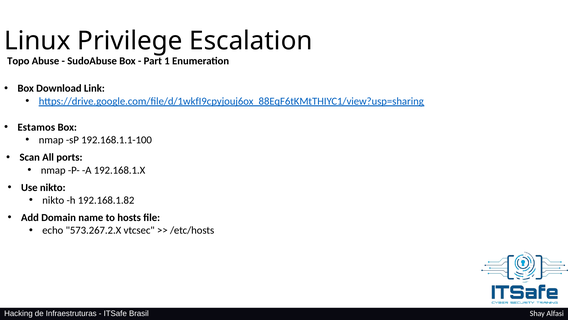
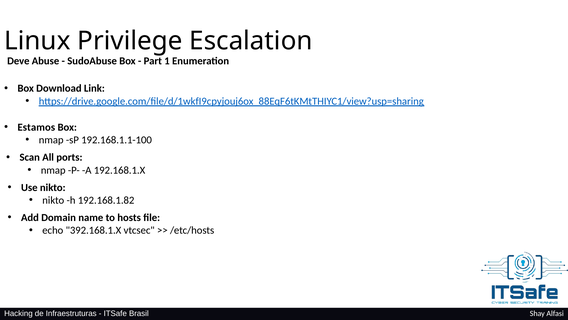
Topo: Topo -> Deve
573.267.2.X: 573.267.2.X -> 392.168.1.X
